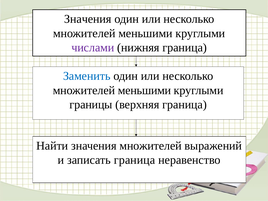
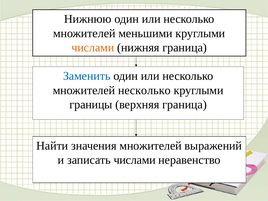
Значения at (88, 19): Значения -> Нижнюю
числами at (93, 48) colour: purple -> orange
меньшими at (144, 90): меньшими -> несколько
записать граница: граница -> числами
